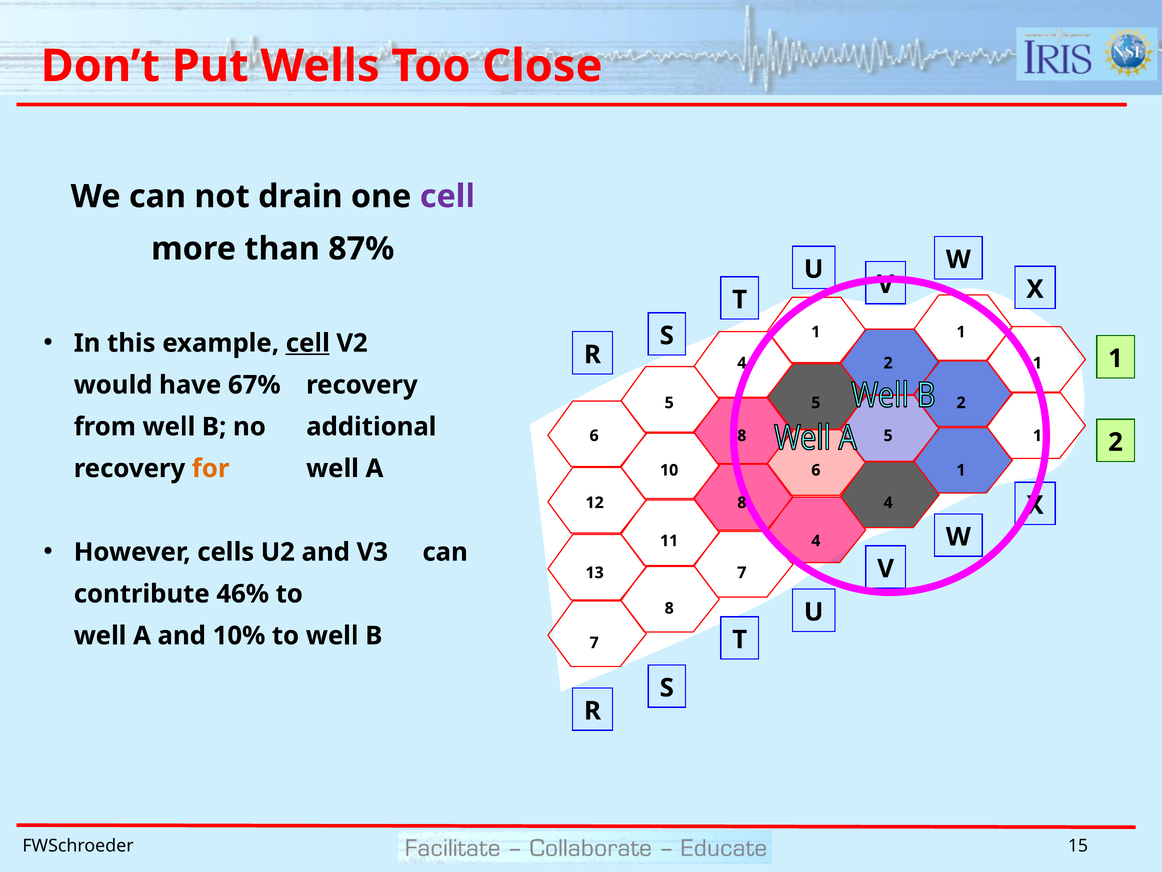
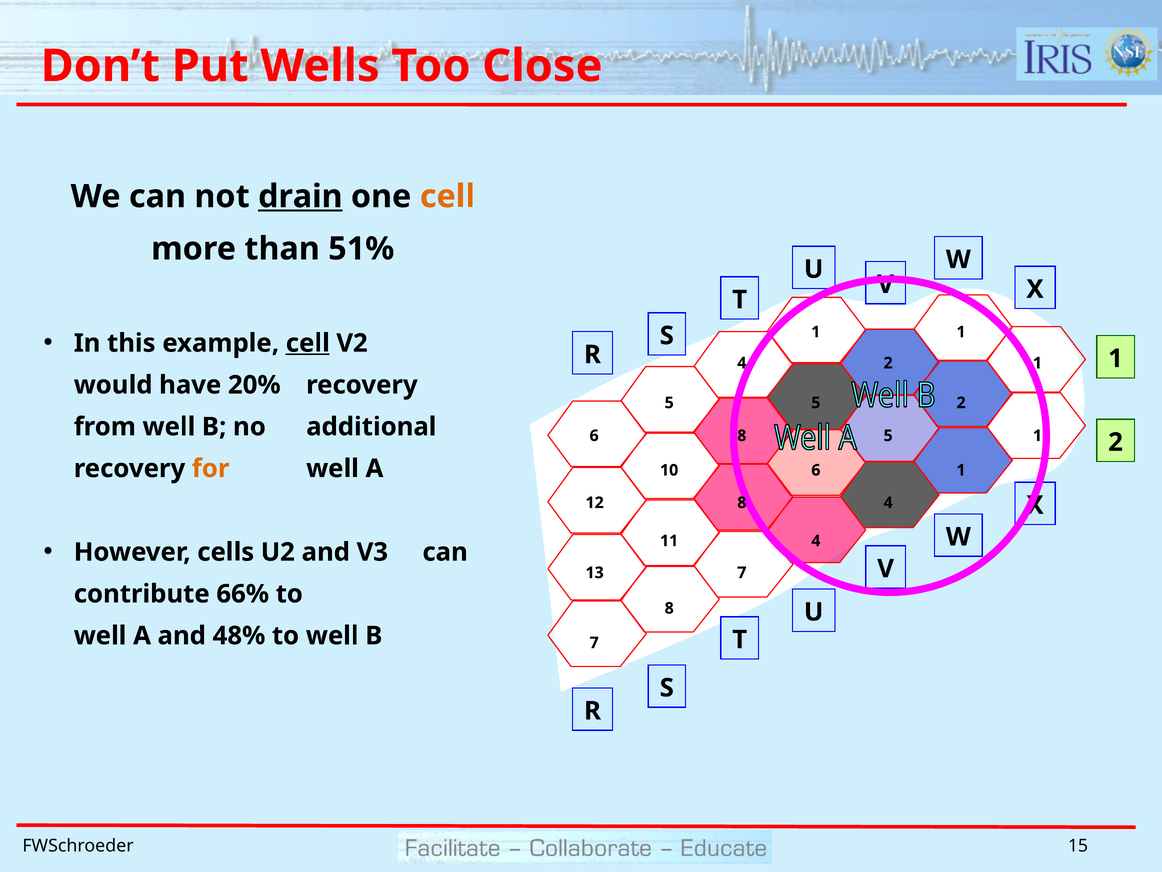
drain underline: none -> present
cell at (447, 196) colour: purple -> orange
87%: 87% -> 51%
67%: 67% -> 20%
46%: 46% -> 66%
10%: 10% -> 48%
